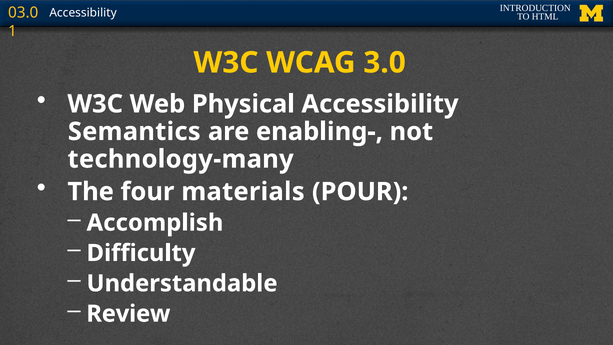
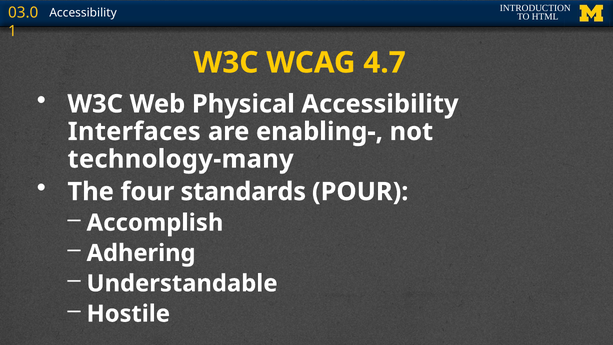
3.0: 3.0 -> 4.7
Semantics: Semantics -> Interfaces
materials: materials -> standards
Difficulty: Difficulty -> Adhering
Review: Review -> Hostile
